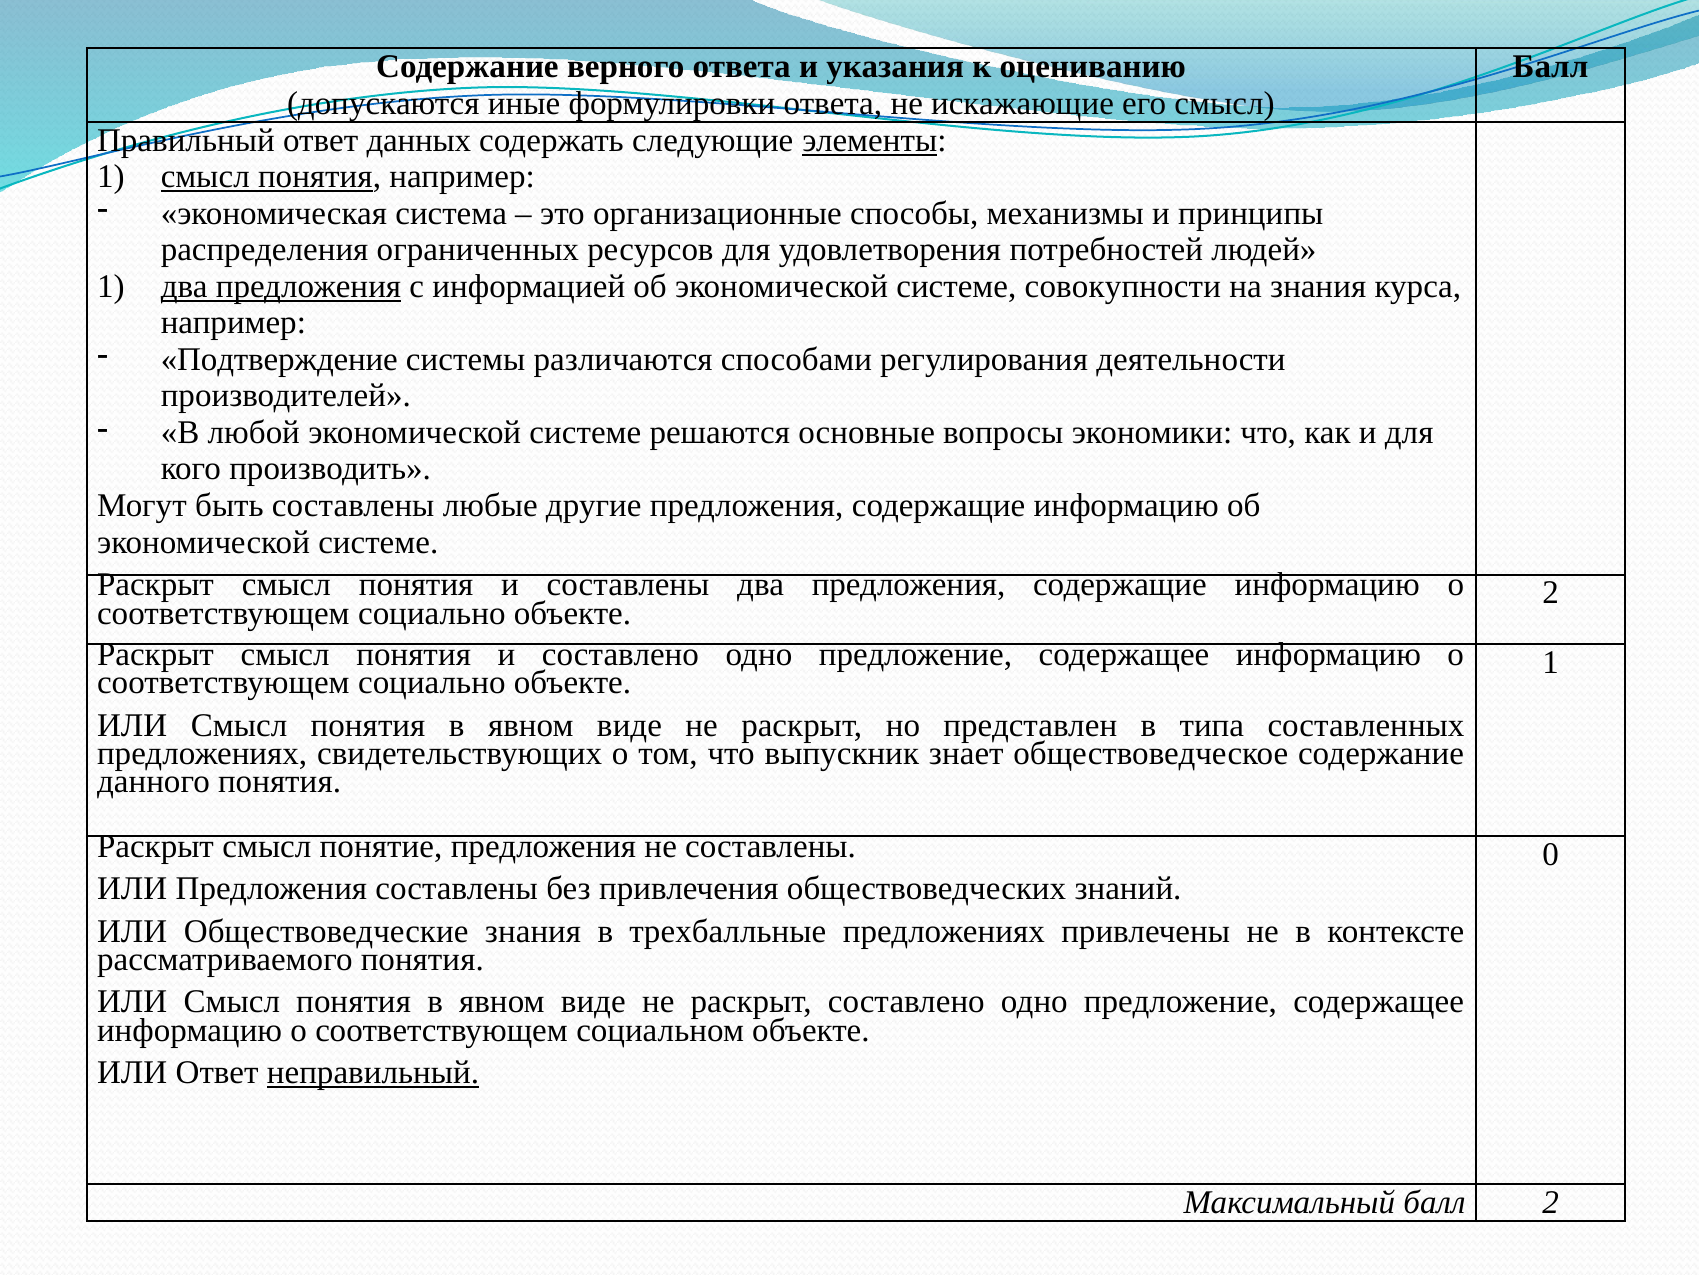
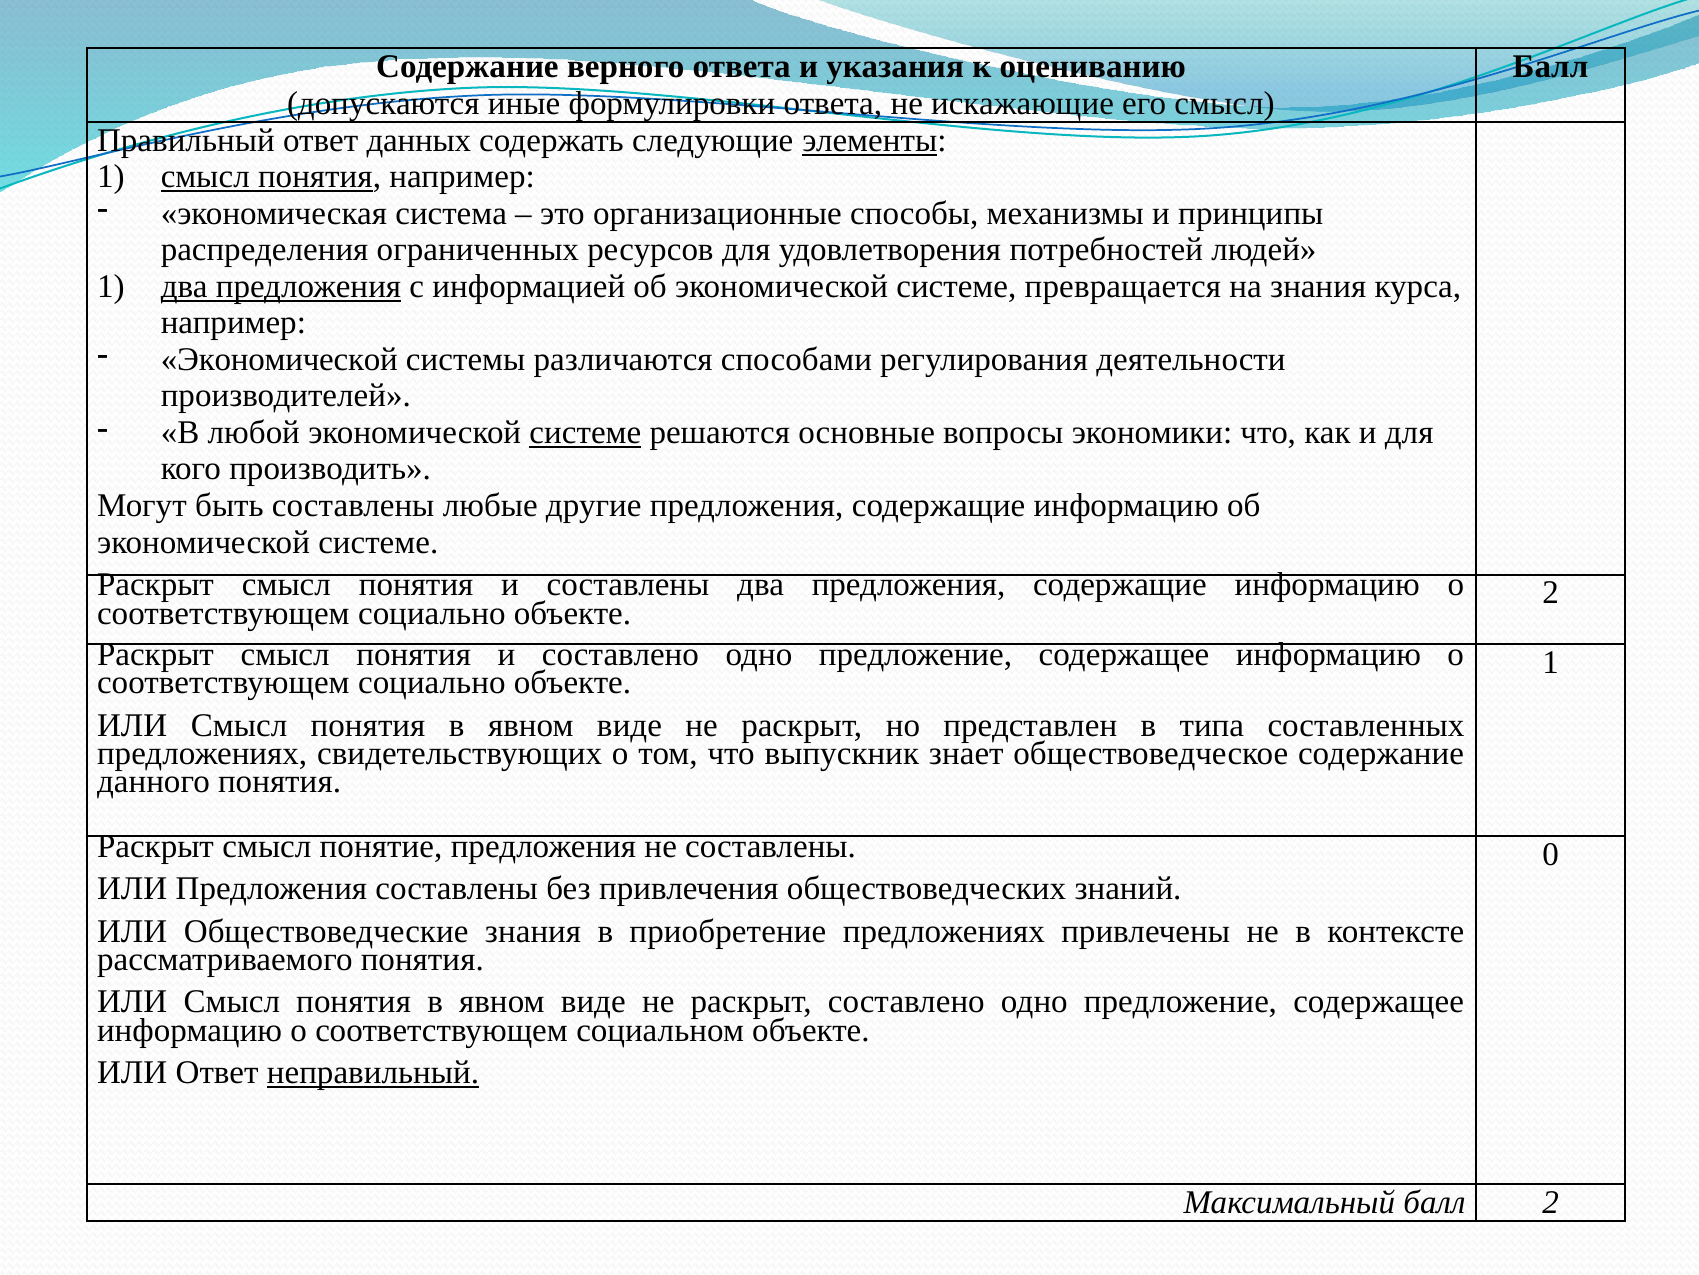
совокупности: совокупности -> превращается
Подтверждение at (279, 359): Подтверждение -> Экономической
системе at (585, 432) underline: none -> present
трехбалльные: трехбалльные -> приобретение
